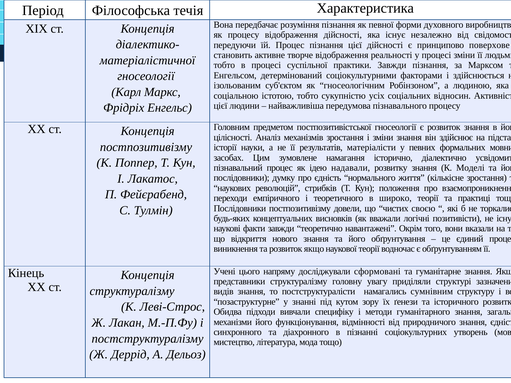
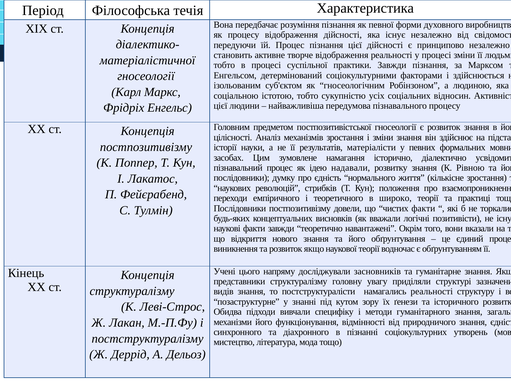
принципово поверхове: поверхове -> незалежно
Моделі: Моделі -> Рівною
чистих своєю: своєю -> факти
сформовані: сформовані -> засновників
намагались сумнівним: сумнівним -> реальності
